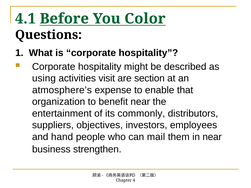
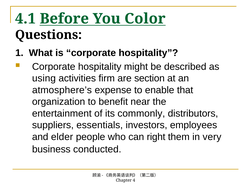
visit: visit -> firm
objectives: objectives -> essentials
hand: hand -> elder
mail: mail -> right
in near: near -> very
strengthen: strengthen -> conducted
